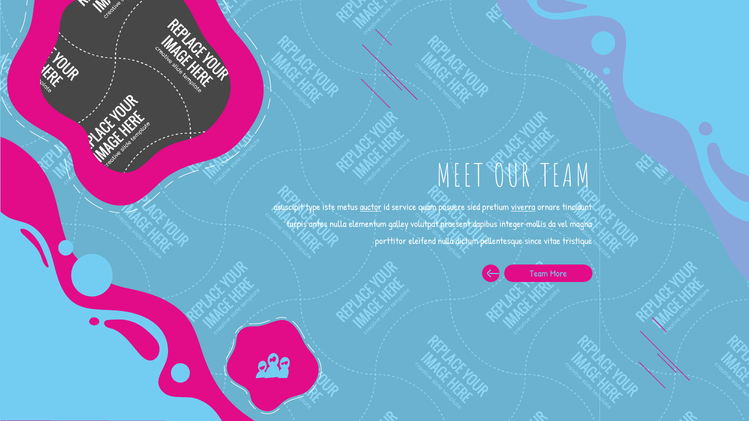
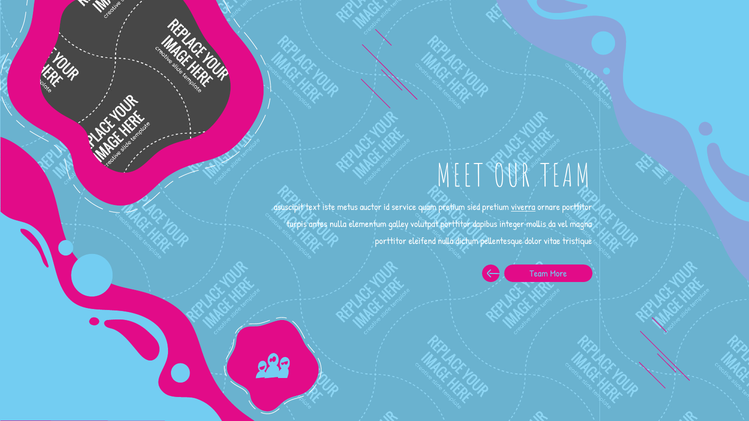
type: type -> text
auctor underline: present -> none
quam posuere: posuere -> pretium
ornare tincidunt: tincidunt -> porttitor
volutpat praesent: praesent -> porttitor
since: since -> dolor
